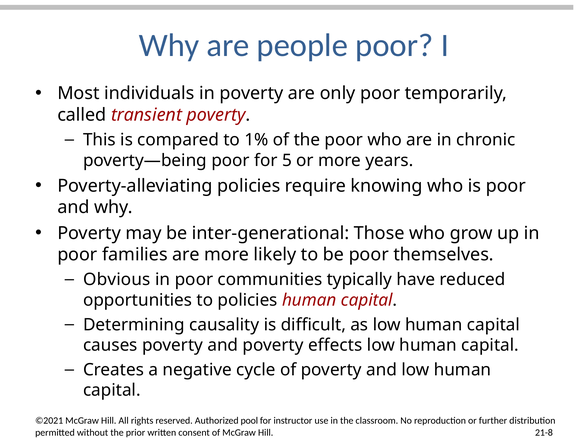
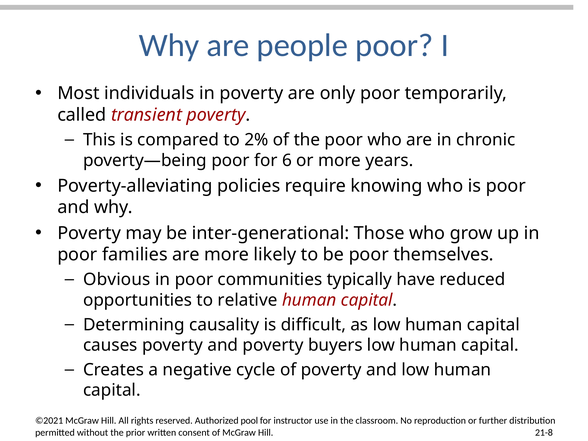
1%: 1% -> 2%
5: 5 -> 6
to policies: policies -> relative
effects: effects -> buyers
